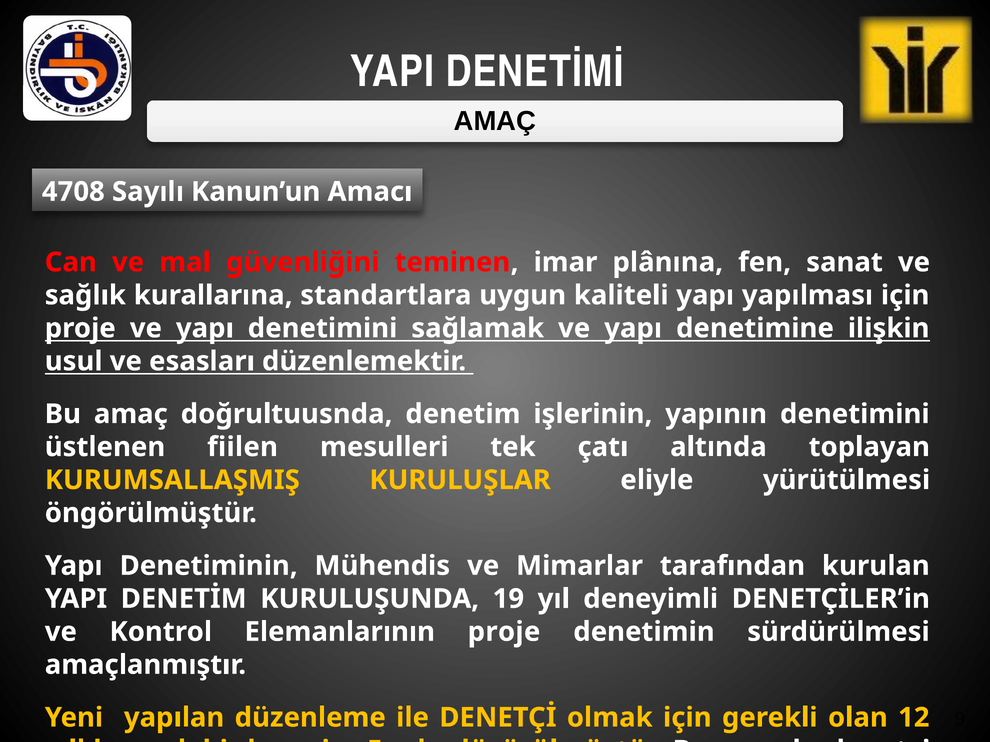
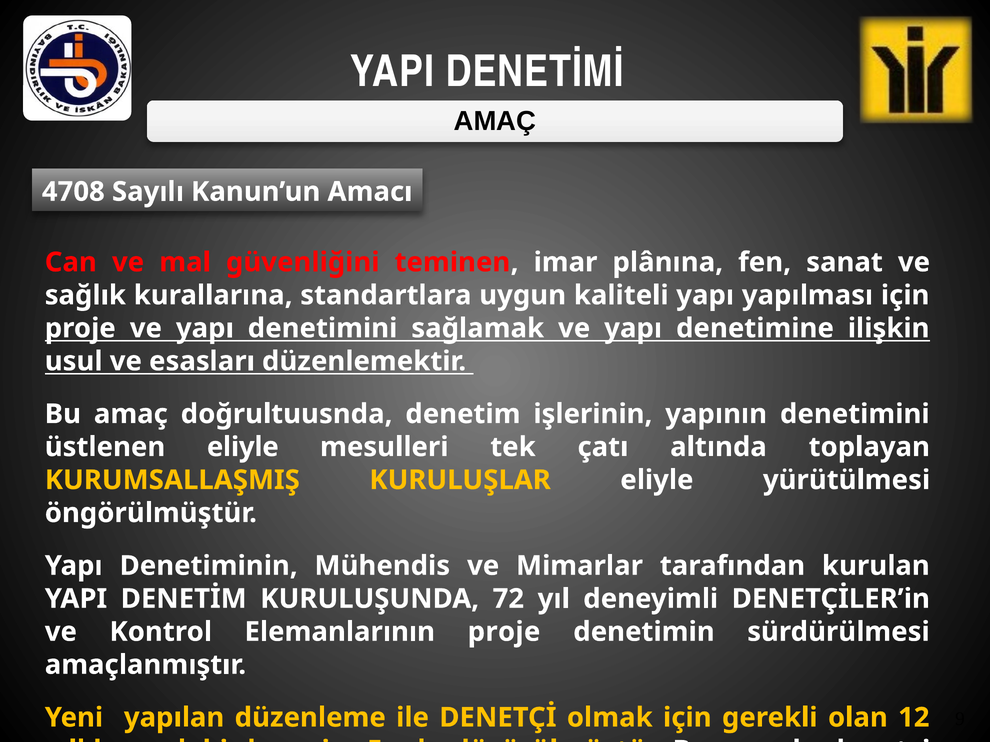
üstlenen fiilen: fiilen -> eliyle
19: 19 -> 72
